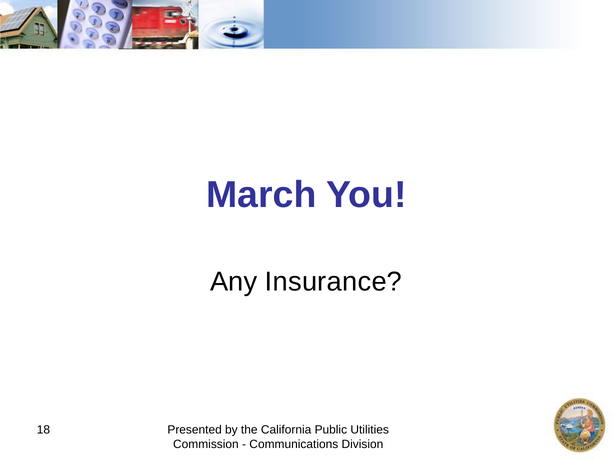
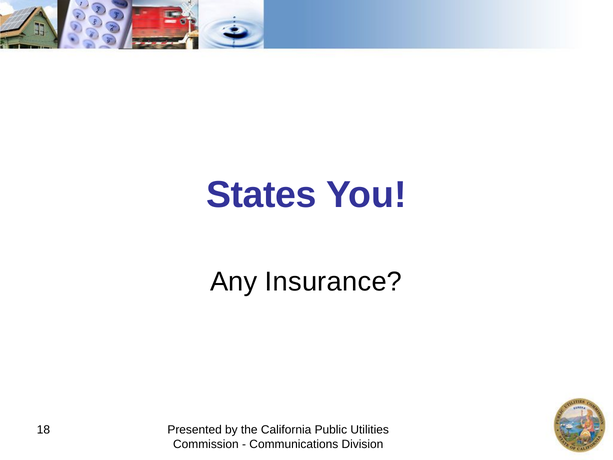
March: March -> States
